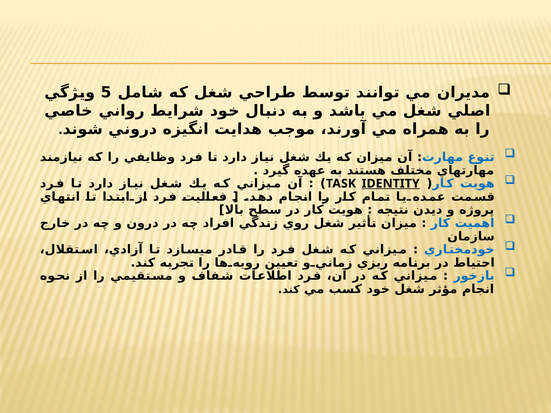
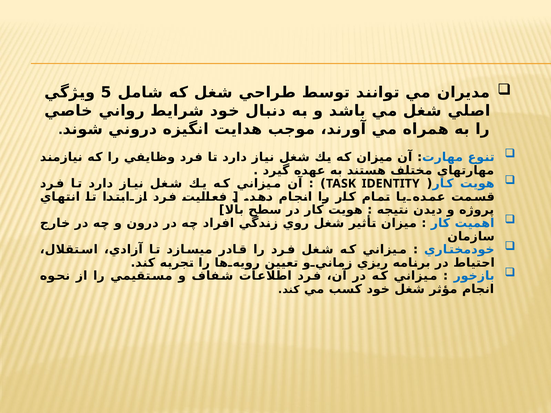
IDENTITY underline: present -> none
